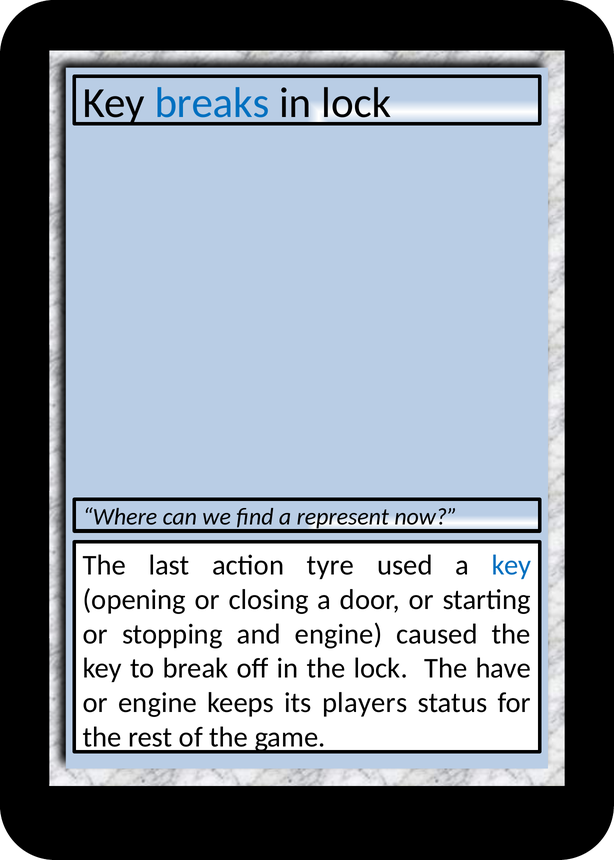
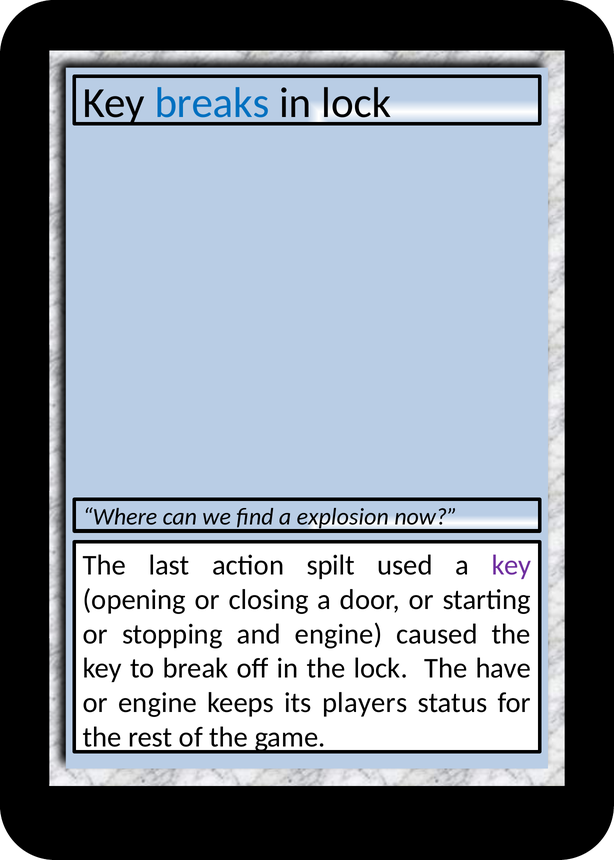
represent: represent -> explosion
tyre: tyre -> spilt
key at (511, 565) colour: blue -> purple
